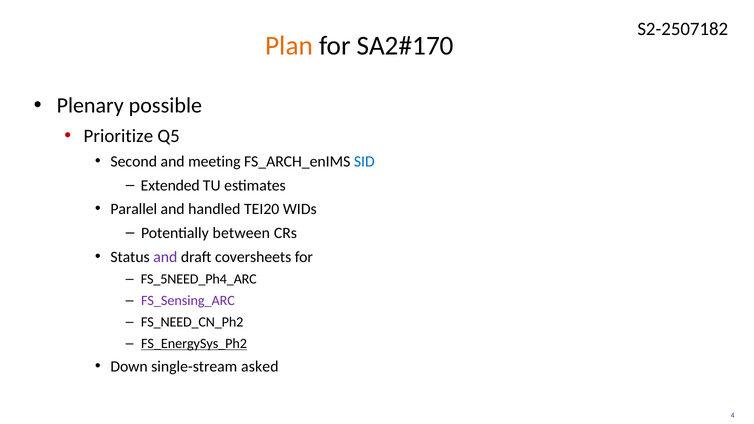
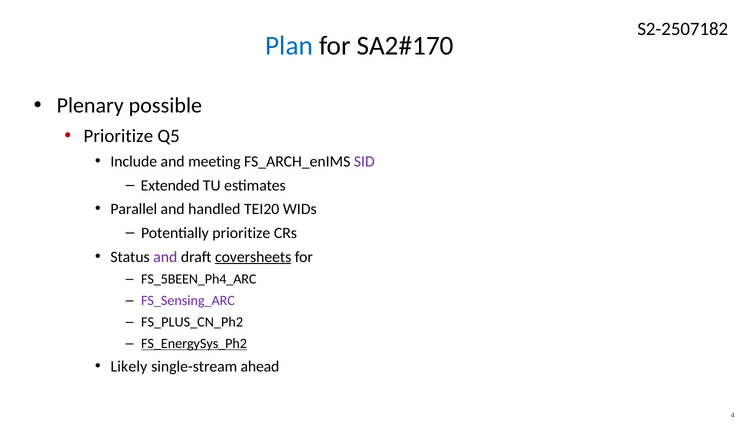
Plan colour: orange -> blue
Second: Second -> Include
SID colour: blue -> purple
Potentially between: between -> prioritize
coversheets underline: none -> present
FS_5NEED_Ph4_ARC: FS_5NEED_Ph4_ARC -> FS_5BEEN_Ph4_ARC
FS_NEED_CN_Ph2: FS_NEED_CN_Ph2 -> FS_PLUS_CN_Ph2
Down: Down -> Likely
asked: asked -> ahead
